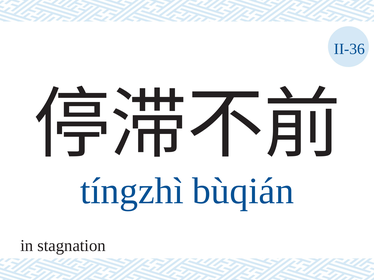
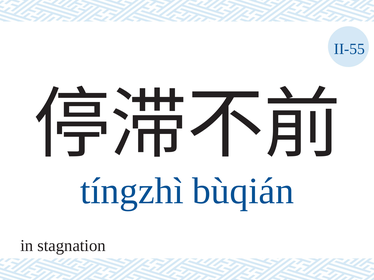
II-36: II-36 -> II-55
